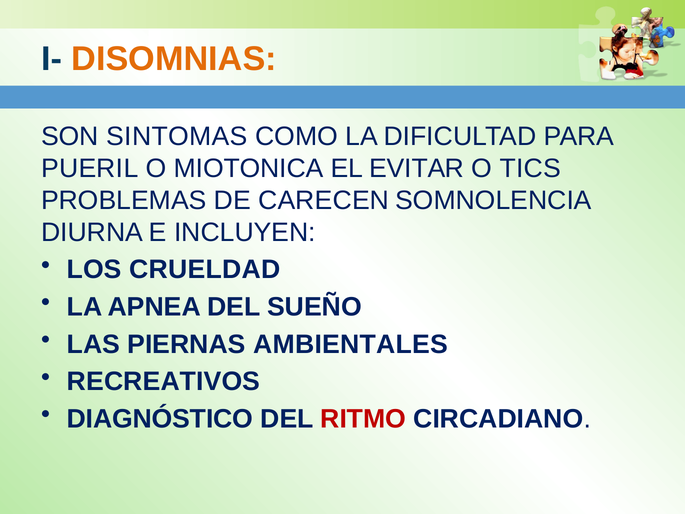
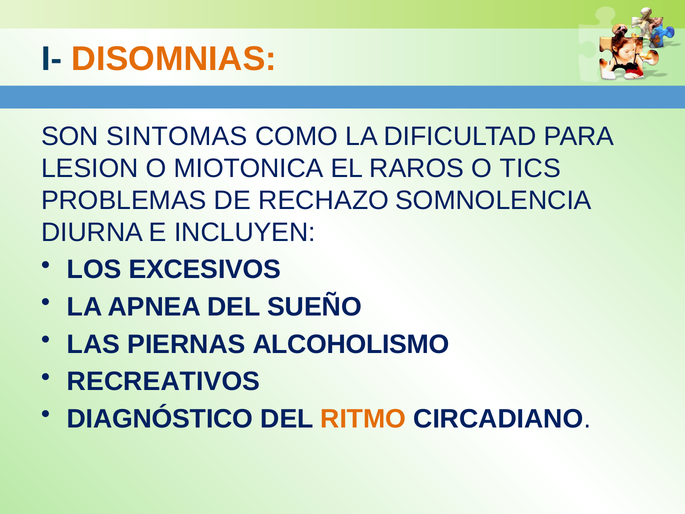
PUERIL: PUERIL -> LESION
EVITAR: EVITAR -> RAROS
CARECEN: CARECEN -> RECHAZO
CRUELDAD: CRUELDAD -> EXCESIVOS
AMBIENTALES: AMBIENTALES -> ALCOHOLISMO
RITMO colour: red -> orange
